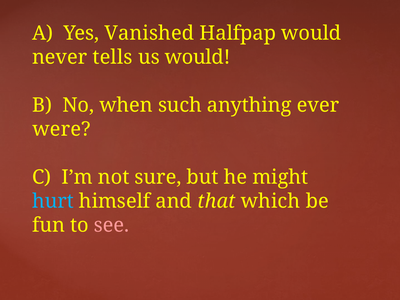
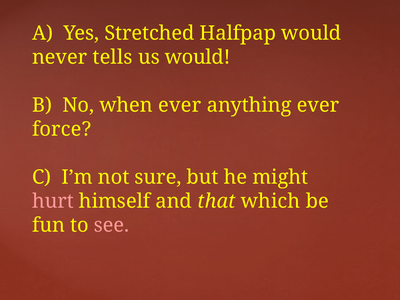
Vanished: Vanished -> Stretched
when such: such -> ever
were: were -> force
hurt colour: light blue -> pink
